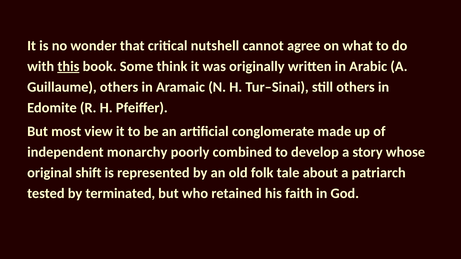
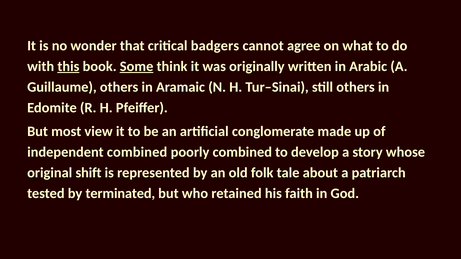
nutshell: nutshell -> badgers
Some underline: none -> present
independent monarchy: monarchy -> combined
